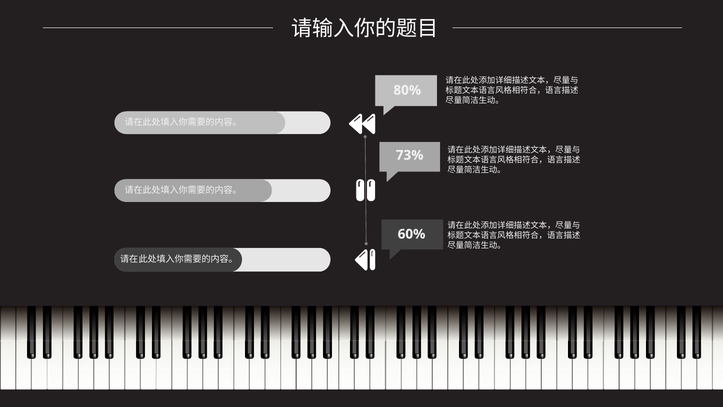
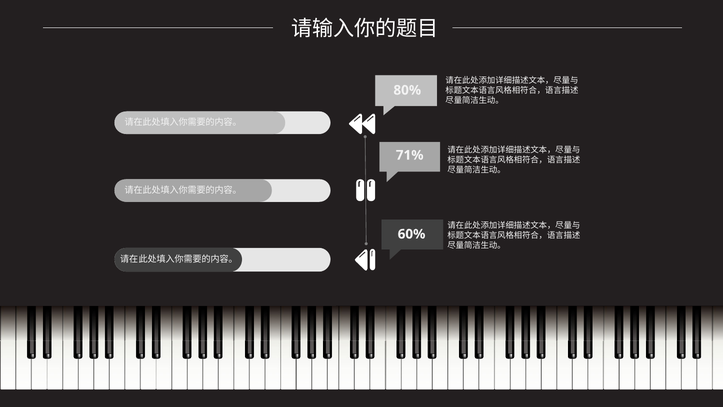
73%: 73% -> 71%
